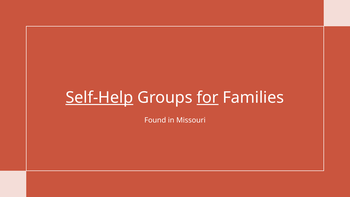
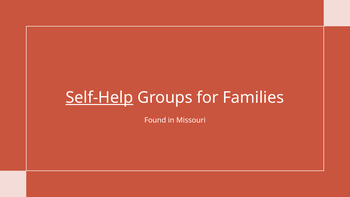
for underline: present -> none
